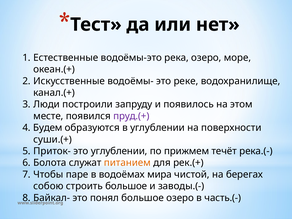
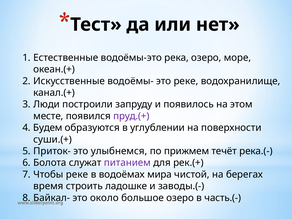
это углублении: углублении -> улыбнемся
питанием colour: orange -> purple
Чтобы паре: паре -> реке
собою: собою -> время
строить большое: большое -> ладошке
понял: понял -> около
